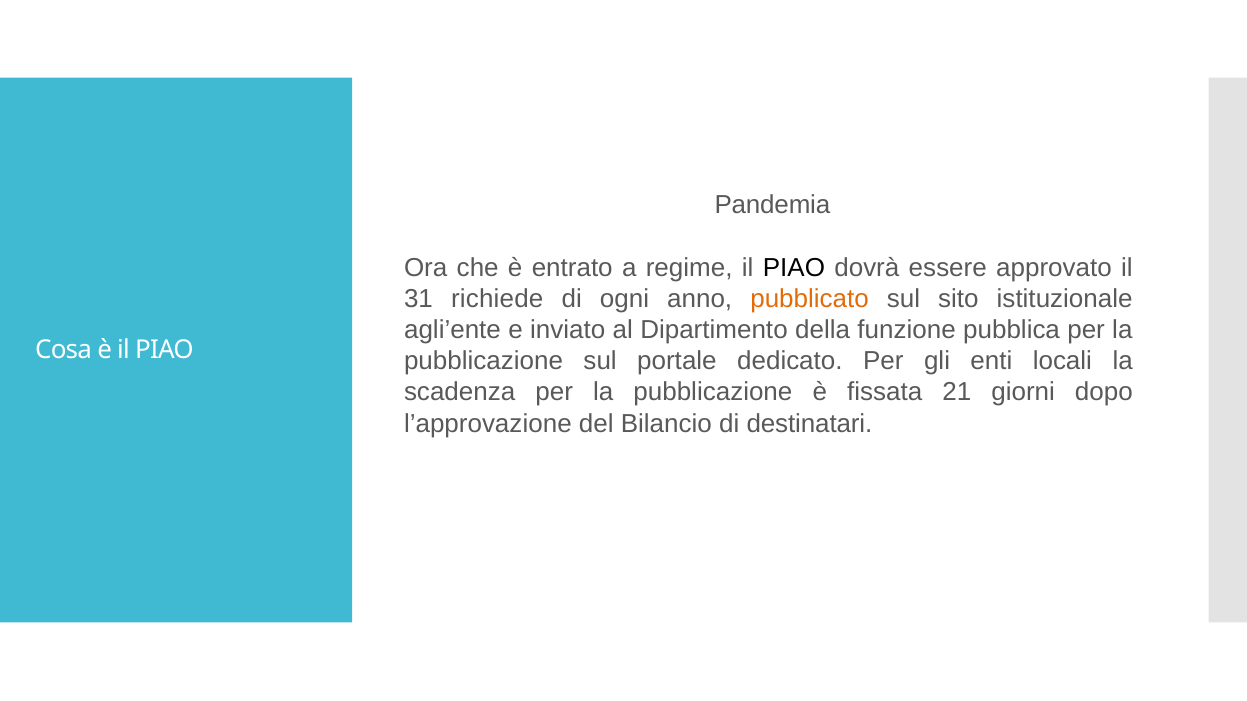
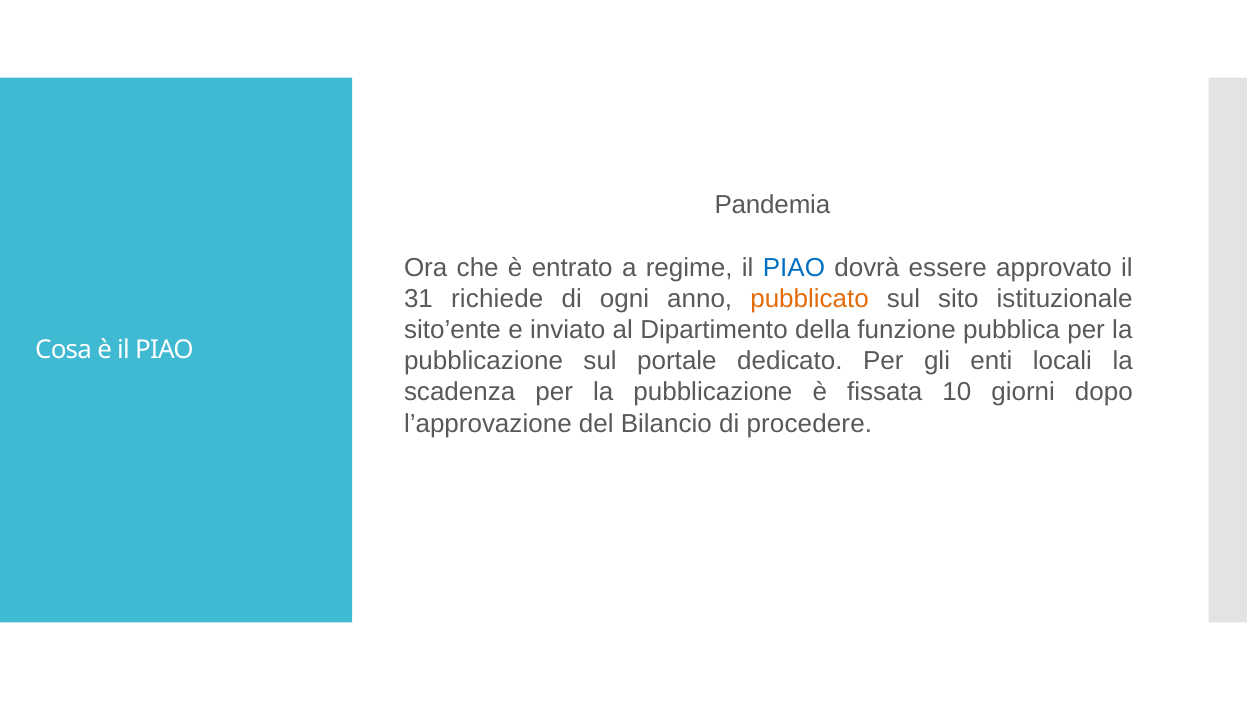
PIAO at (794, 268) colour: black -> blue
agli’ente: agli’ente -> sito’ente
21: 21 -> 10
destinatari: destinatari -> procedere
